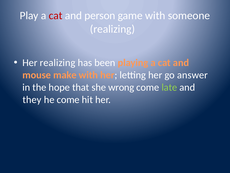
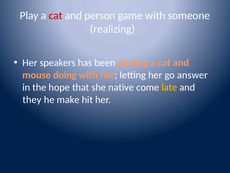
Her realizing: realizing -> speakers
make: make -> doing
wrong: wrong -> native
late colour: light green -> yellow
he come: come -> make
